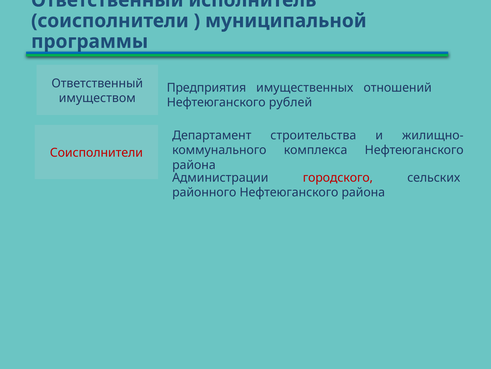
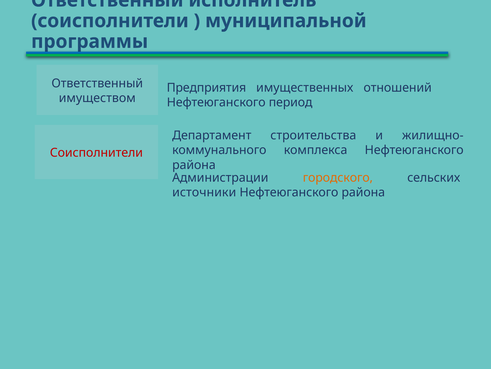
рублей: рублей -> период
городского colour: red -> orange
районного: районного -> источники
